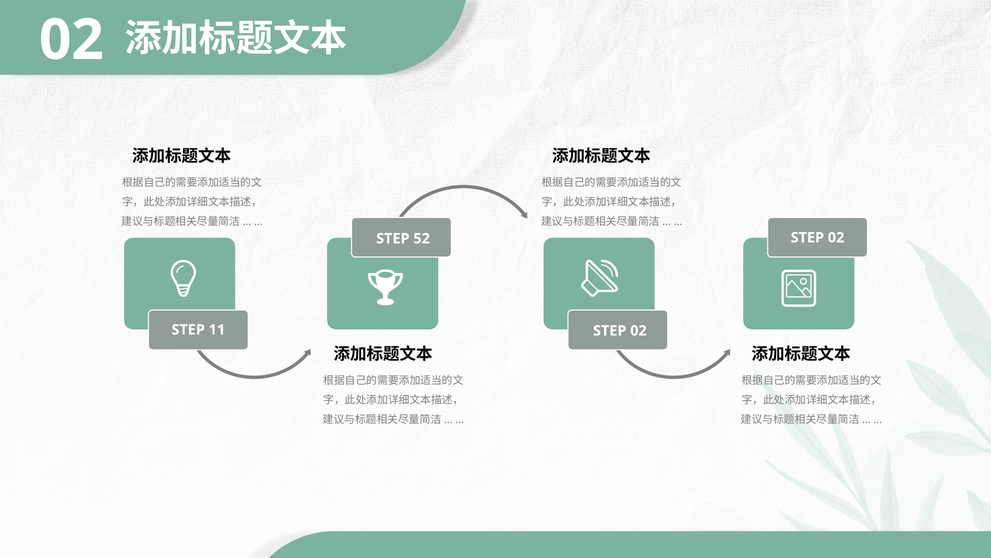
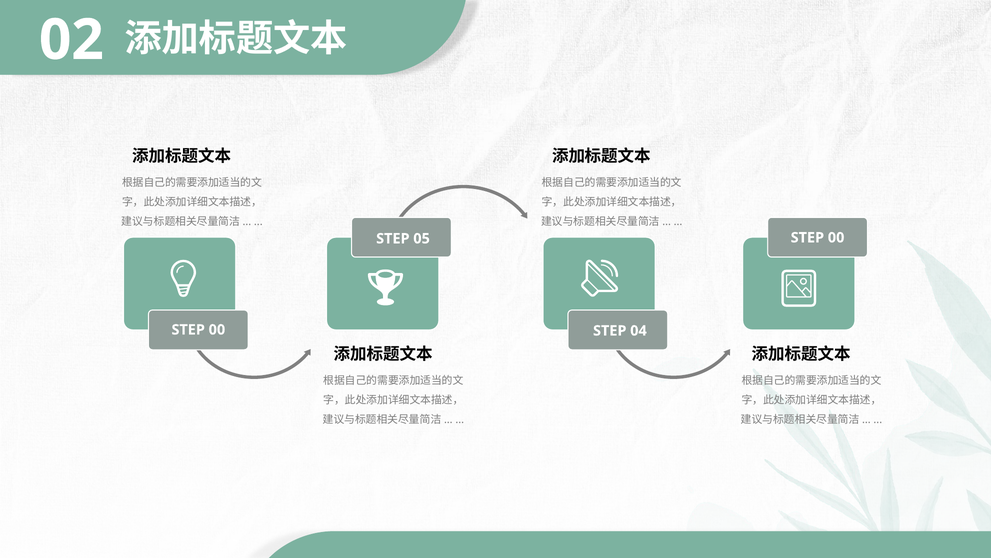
02 at (836, 237): 02 -> 00
52: 52 -> 05
11 at (217, 329): 11 -> 00
02 at (638, 330): 02 -> 04
